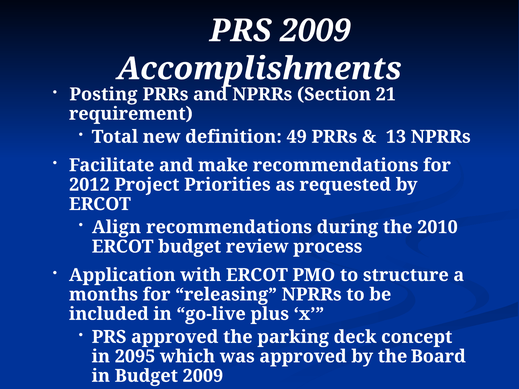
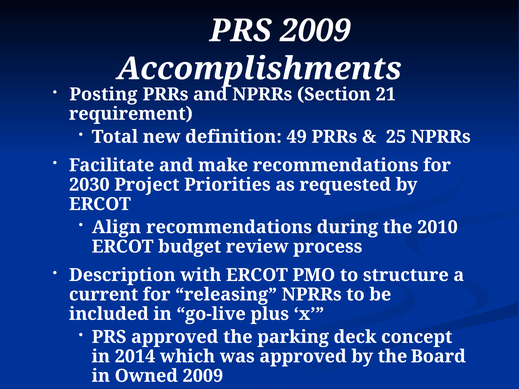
13: 13 -> 25
2012: 2012 -> 2030
Application: Application -> Description
months: months -> current
2095: 2095 -> 2014
in Budget: Budget -> Owned
